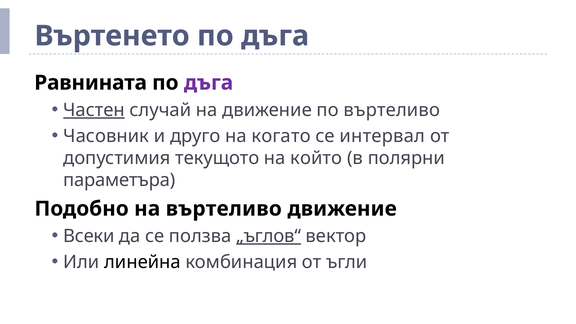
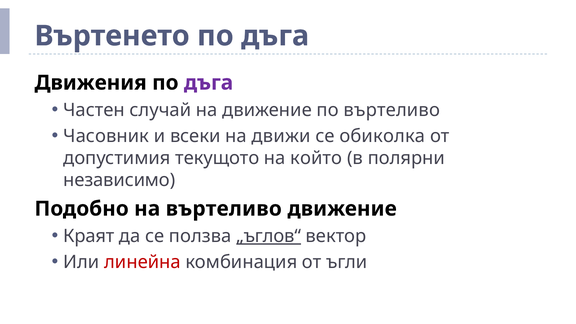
Равнината: Равнината -> Движения
Частен underline: present -> none
друго: друго -> всеки
когато: когато -> движи
интервал: интервал -> обиколка
параметъра: параметъра -> независимо
Всеки: Всеки -> Краят
линейна colour: black -> red
